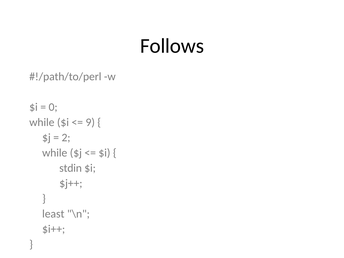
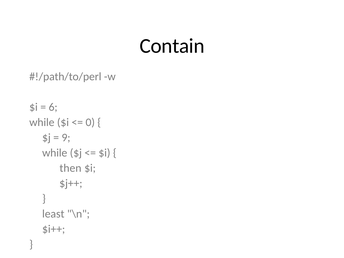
Follows: Follows -> Contain
0: 0 -> 6
9: 9 -> 0
2: 2 -> 9
stdin: stdin -> then
